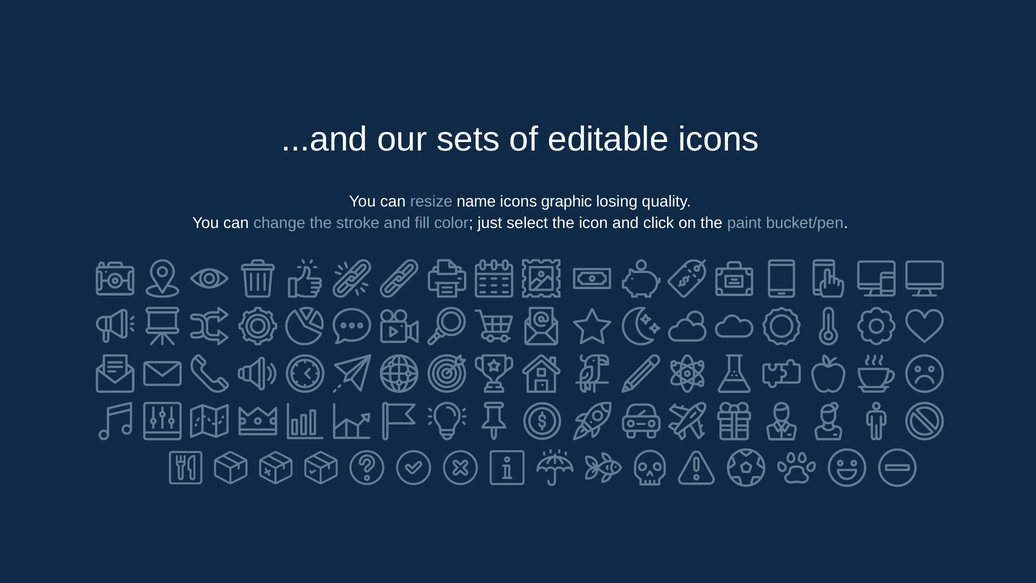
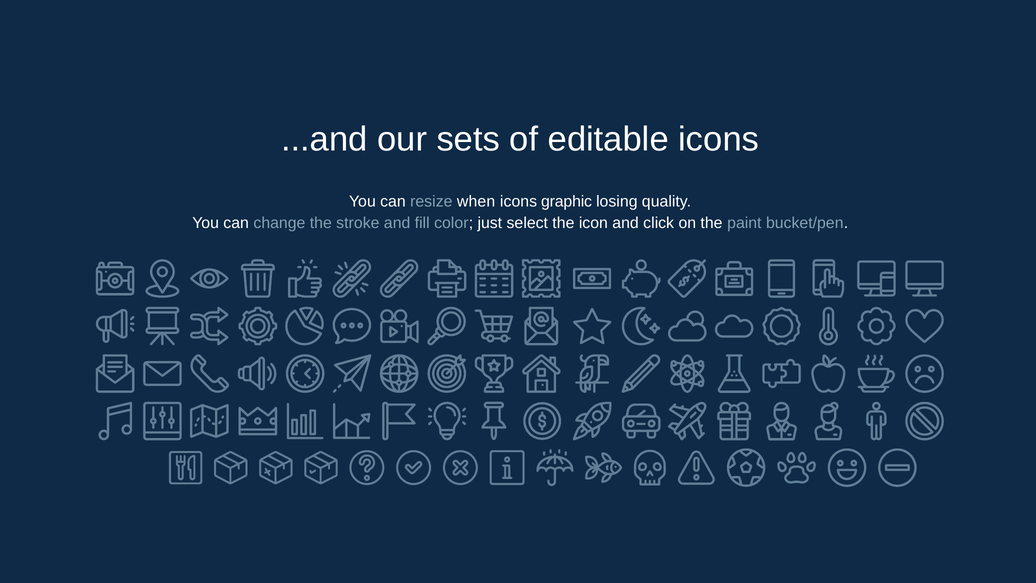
name: name -> when
